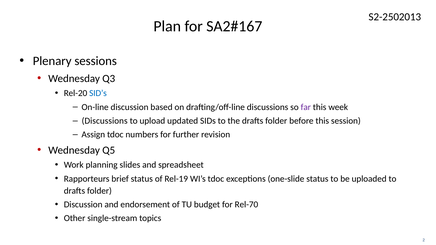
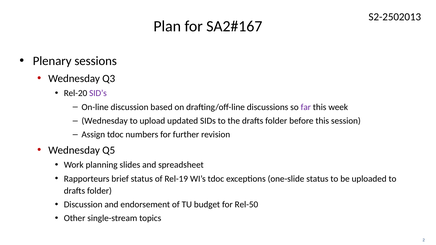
SID’s colour: blue -> purple
Discussions at (105, 121): Discussions -> Wednesday
Rel-70: Rel-70 -> Rel-50
